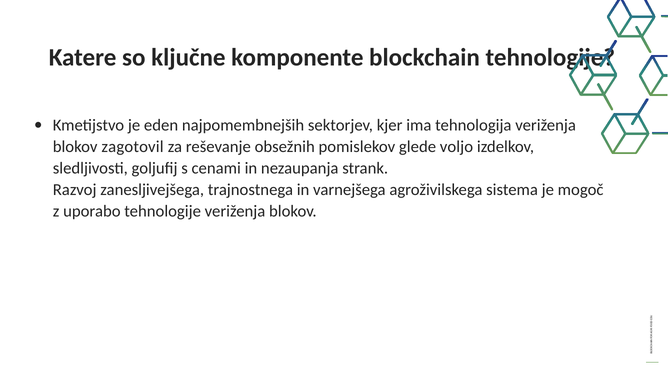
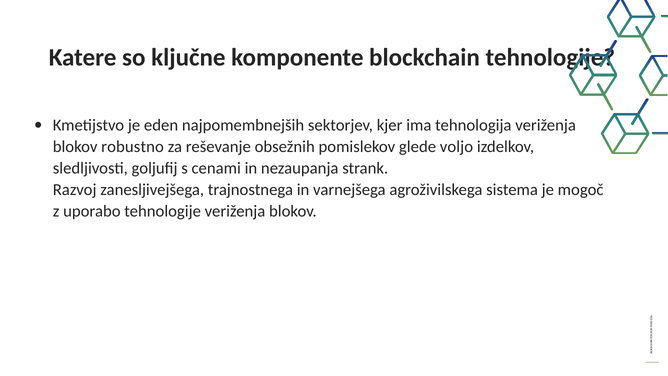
zagotovil: zagotovil -> robustno
